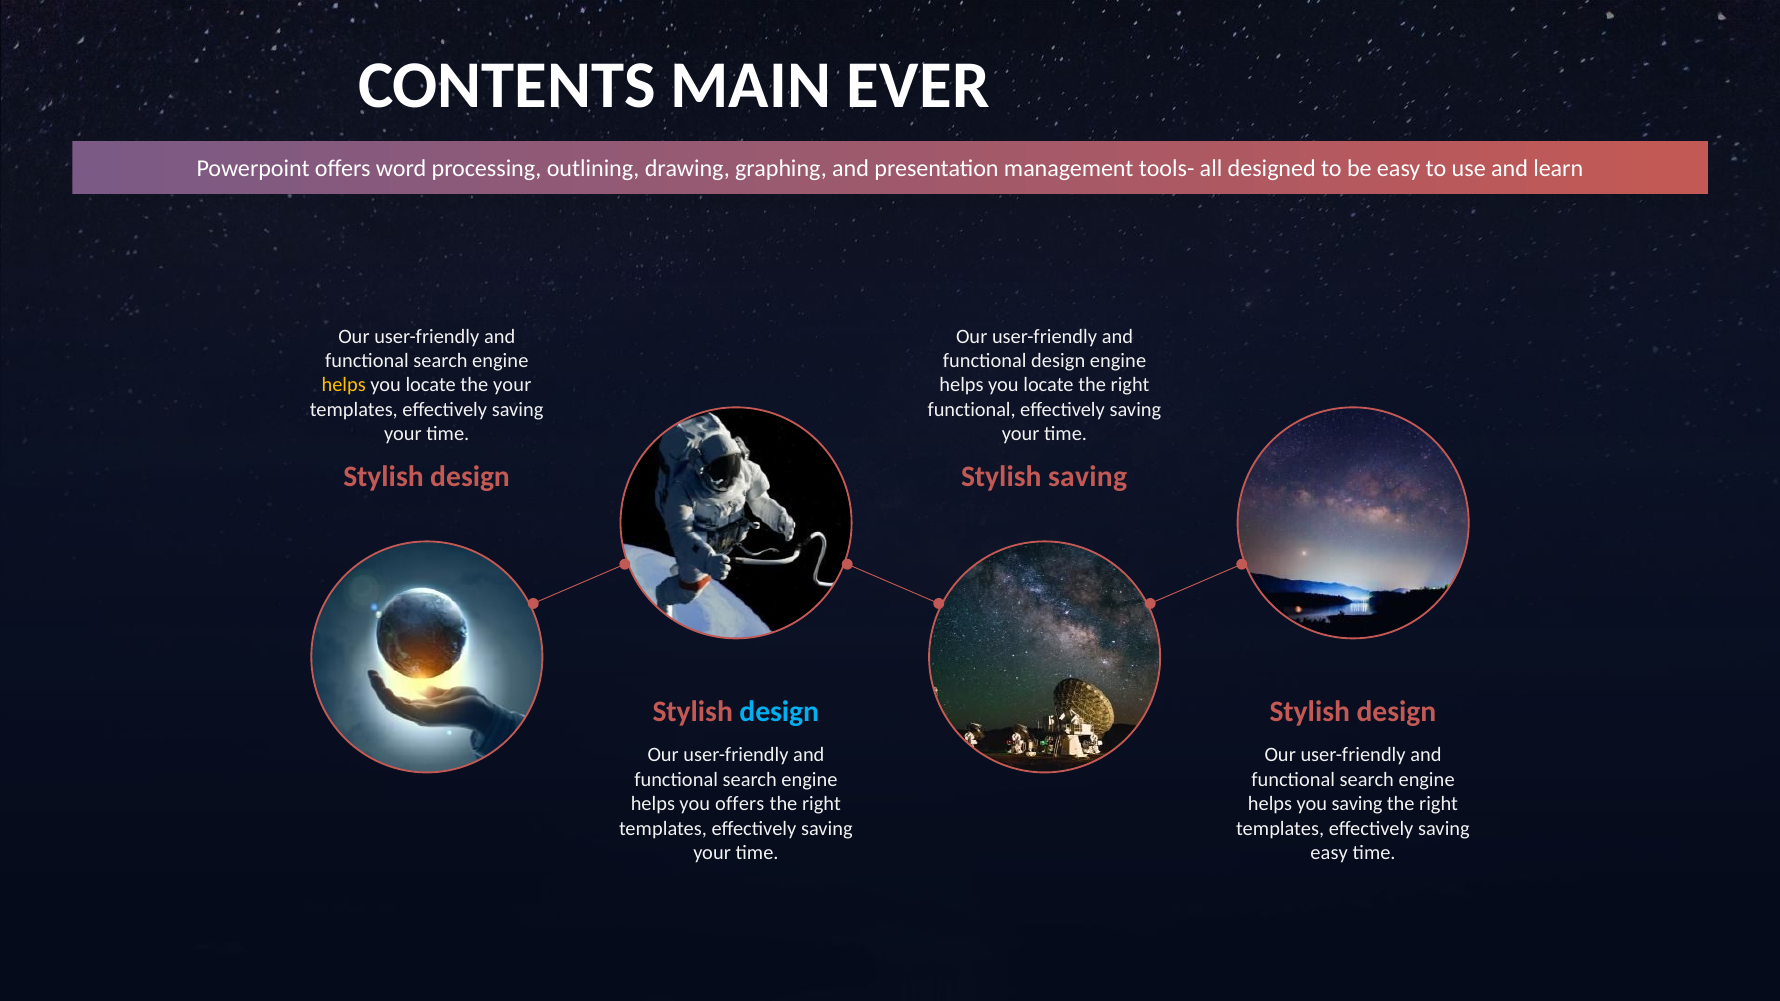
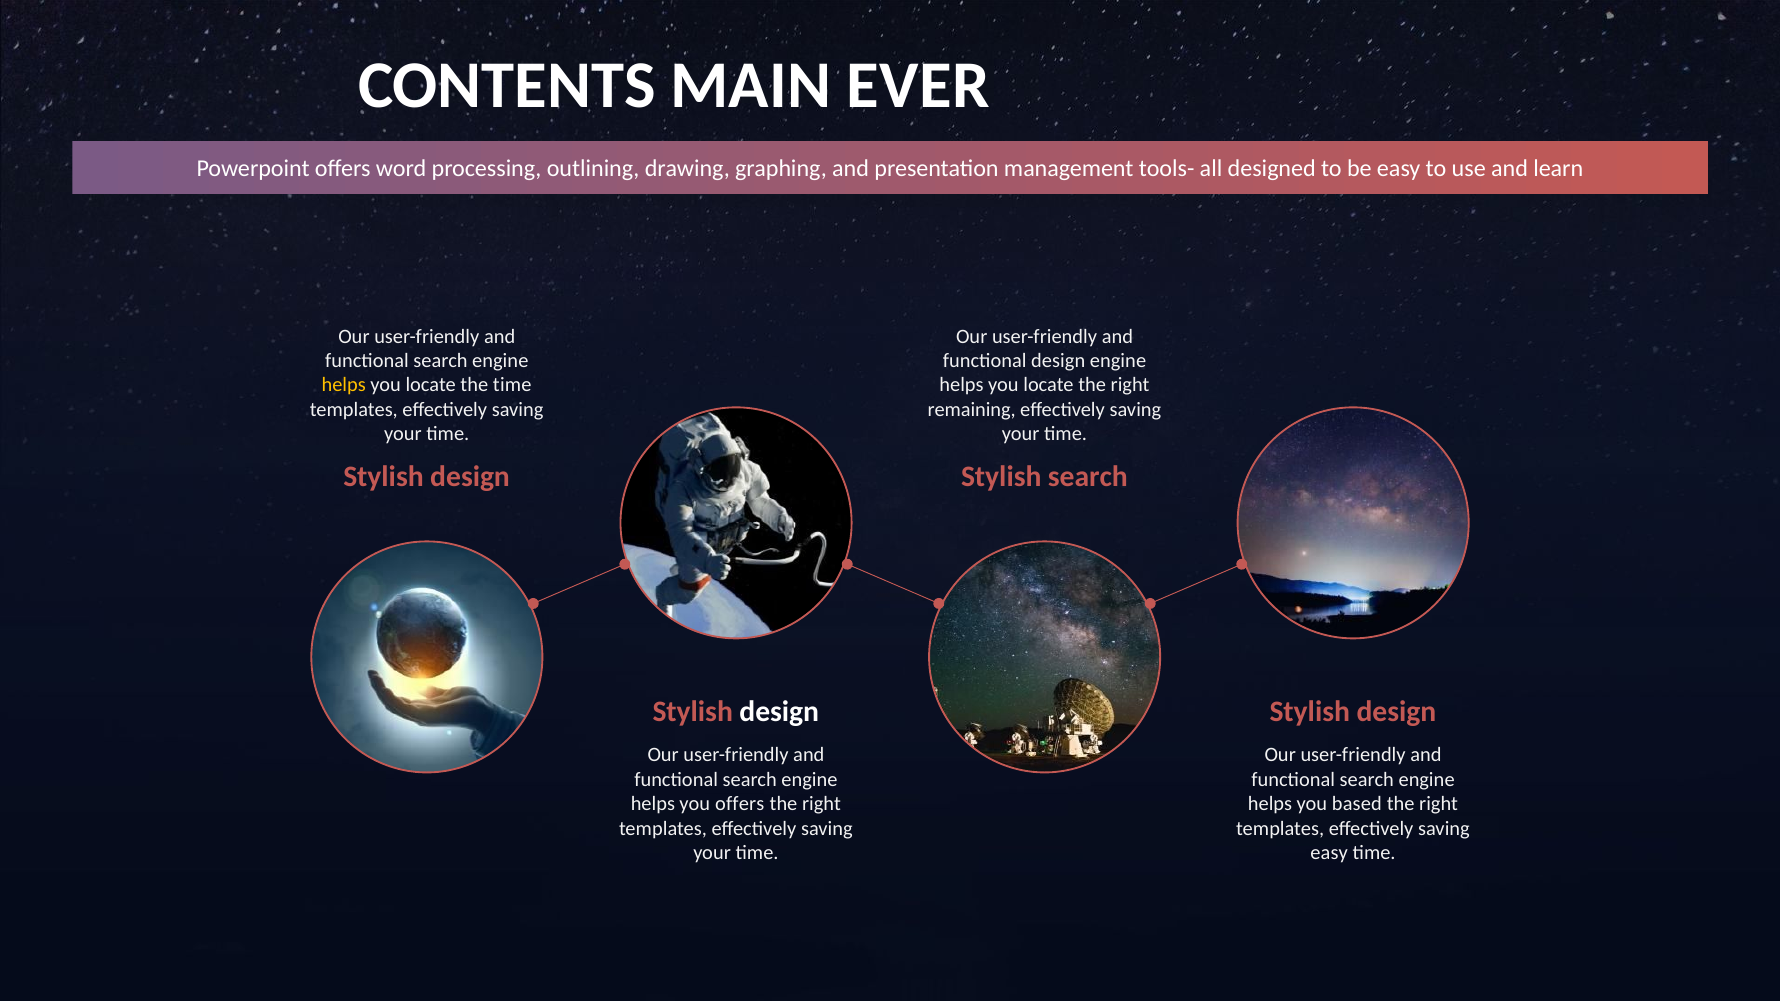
the your: your -> time
functional at (972, 410): functional -> remaining
Stylish saving: saving -> search
design at (779, 712) colour: light blue -> white
you saving: saving -> based
